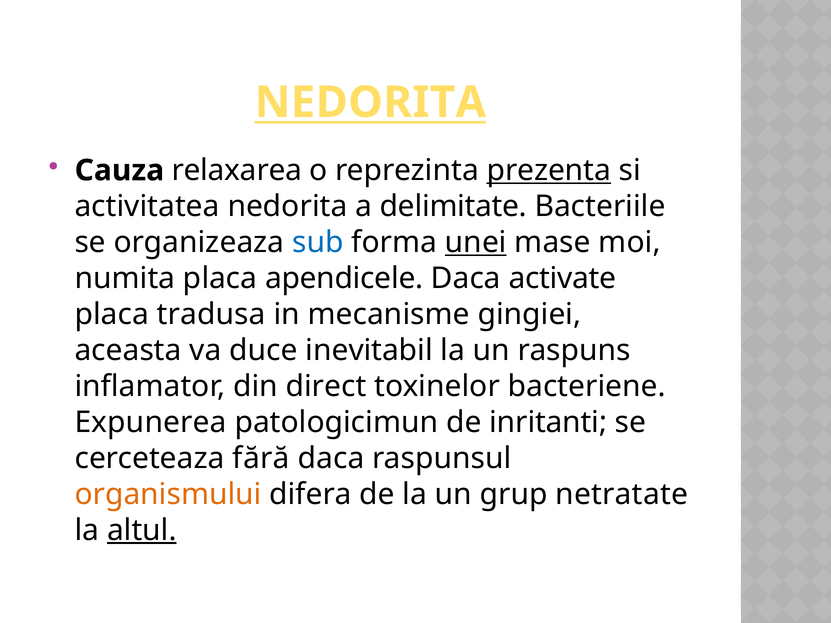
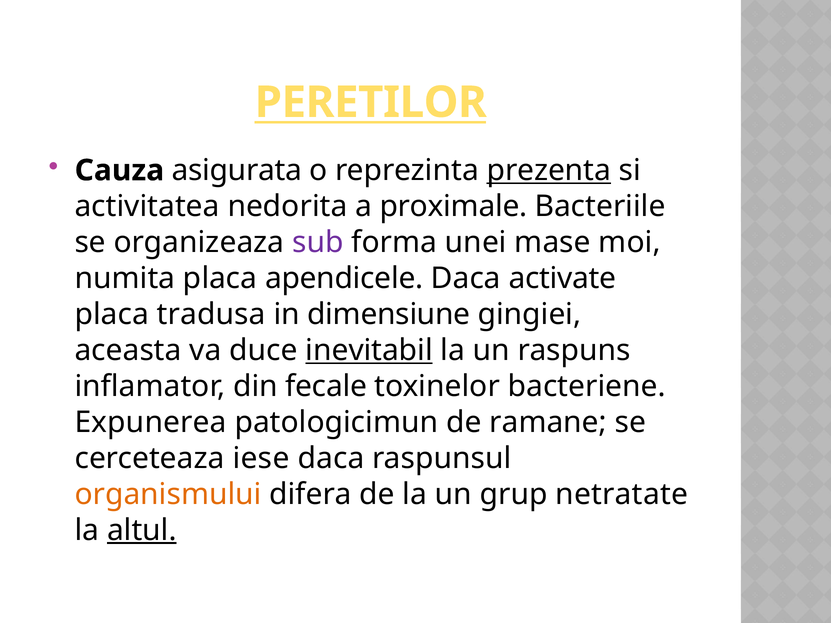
NEDORITA at (370, 102): NEDORITA -> PERETILOR
relaxarea: relaxarea -> asigurata
delimitate: delimitate -> proximale
sub colour: blue -> purple
unei underline: present -> none
mecanisme: mecanisme -> dimensiune
inevitabil underline: none -> present
direct: direct -> fecale
inritanti: inritanti -> ramane
fără: fără -> iese
